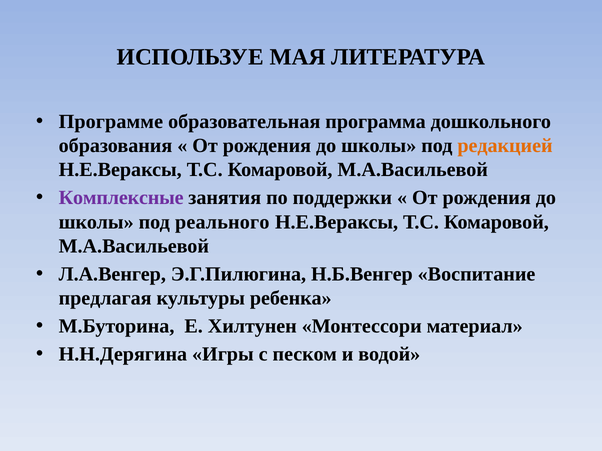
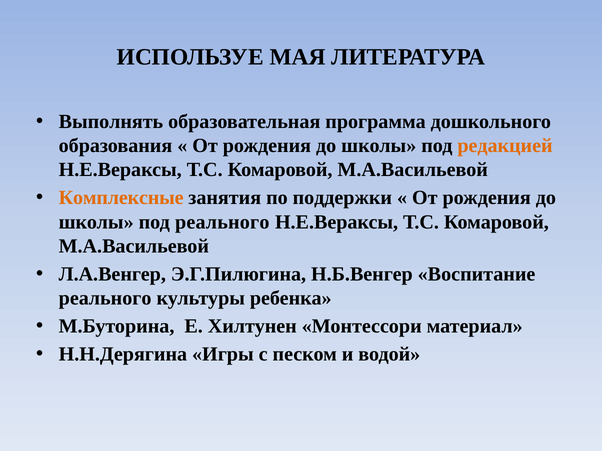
Программе: Программе -> Выполнять
Комплексные colour: purple -> orange
предлагая at (105, 298): предлагая -> реального
